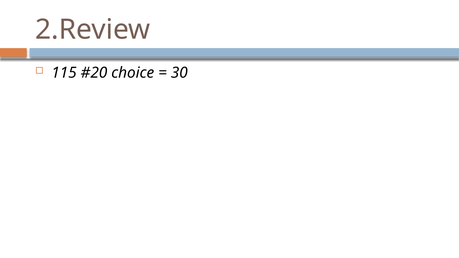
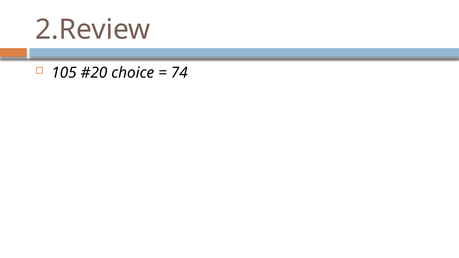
115: 115 -> 105
30: 30 -> 74
